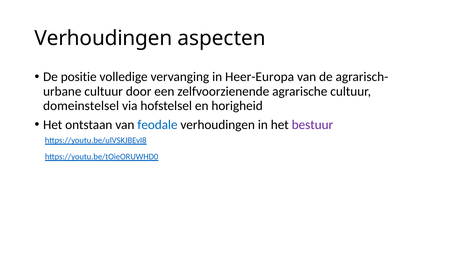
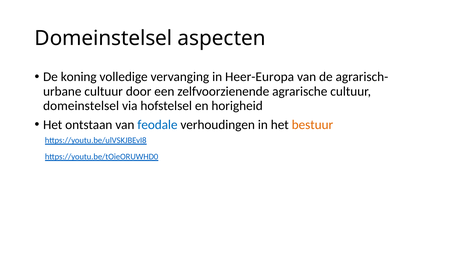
Verhoudingen at (103, 38): Verhoudingen -> Domeinstelsel
positie: positie -> koning
bestuur colour: purple -> orange
